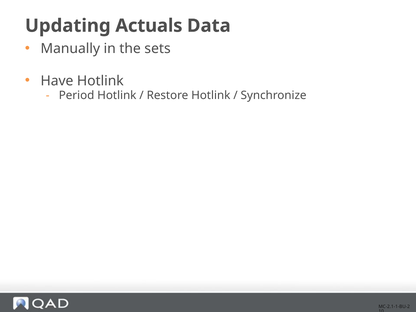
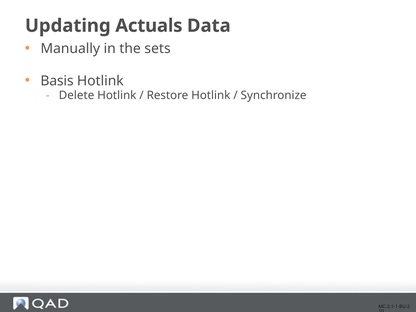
Have: Have -> Basis
Period: Period -> Delete
